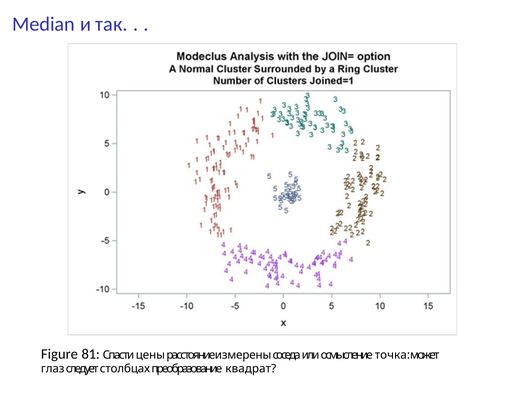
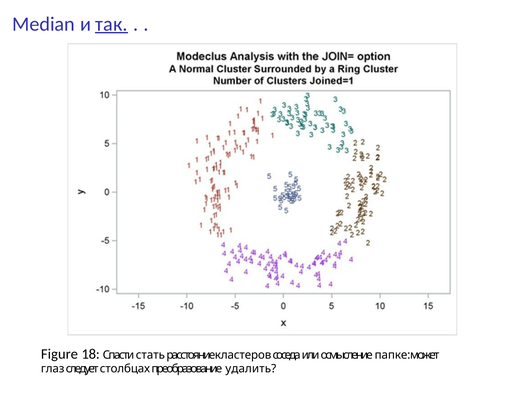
так underline: none -> present
81: 81 -> 18
цены: цены -> стать
измерены: измерены -> кластеров
точка: точка -> папке
квадрат: квадрат -> удалить
